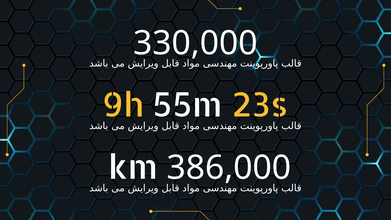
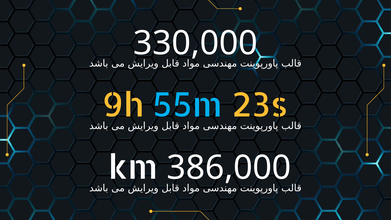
55m colour: white -> light blue
